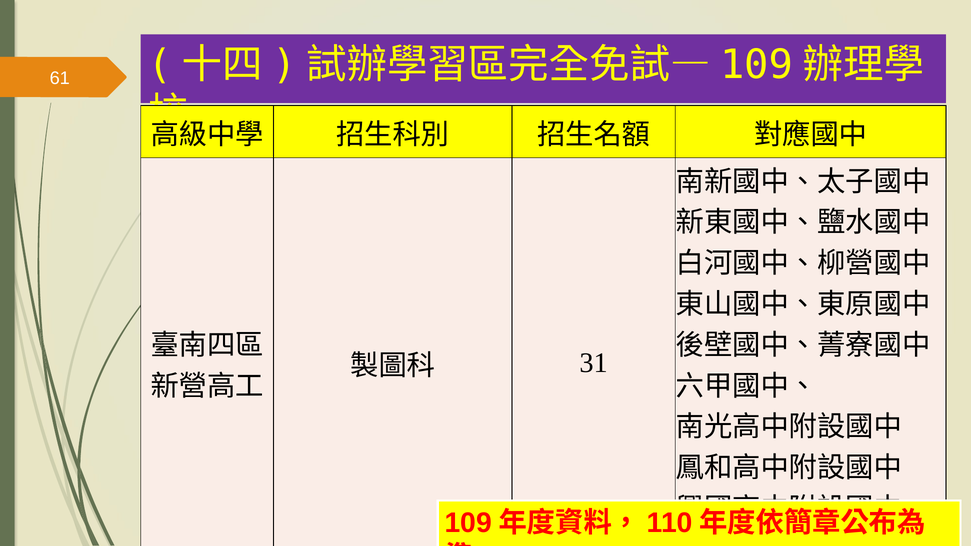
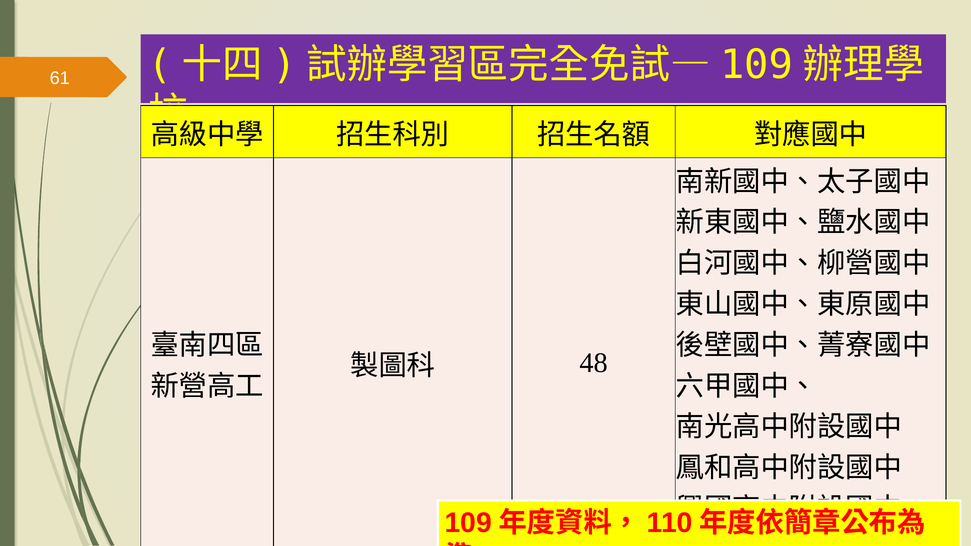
31: 31 -> 48
